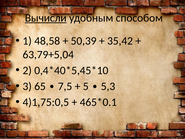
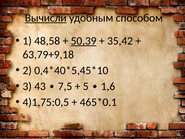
50,39 underline: none -> present
63,79+5,04: 63,79+5,04 -> 63,79+9,18
65: 65 -> 43
5,3: 5,3 -> 1,6
